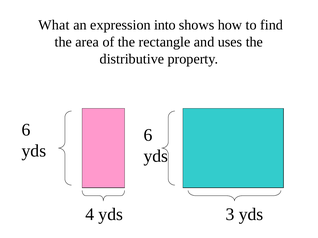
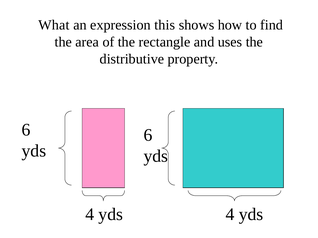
into: into -> this
4 yds 3: 3 -> 4
